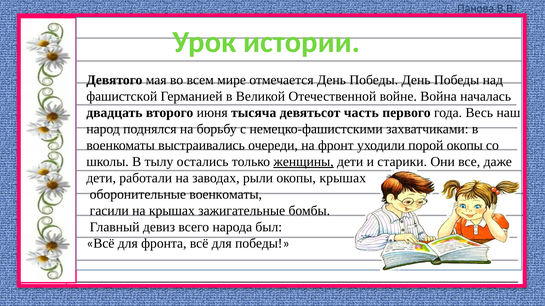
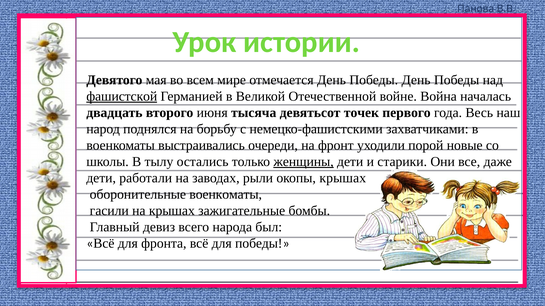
фашистской underline: none -> present
часть: часть -> точек
порой окопы: окопы -> новые
